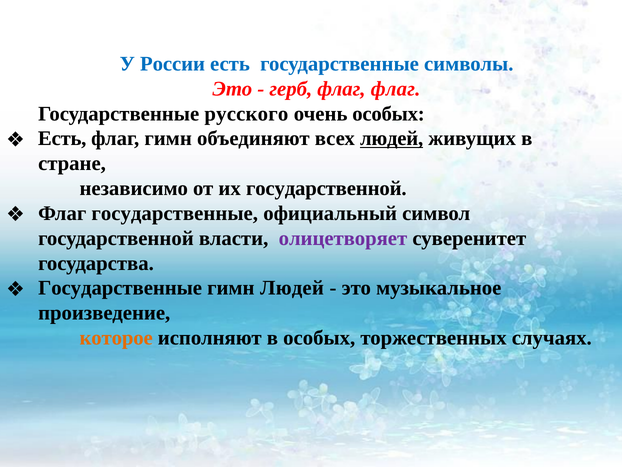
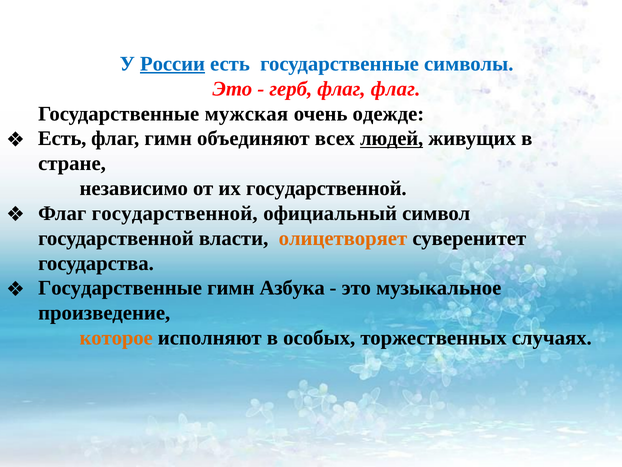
России underline: none -> present
русского: русского -> мужская
очень особых: особых -> одежде
государственные at (175, 213): государственные -> государственной
олицетворяет colour: purple -> orange
гимн Людей: Людей -> Азбука
